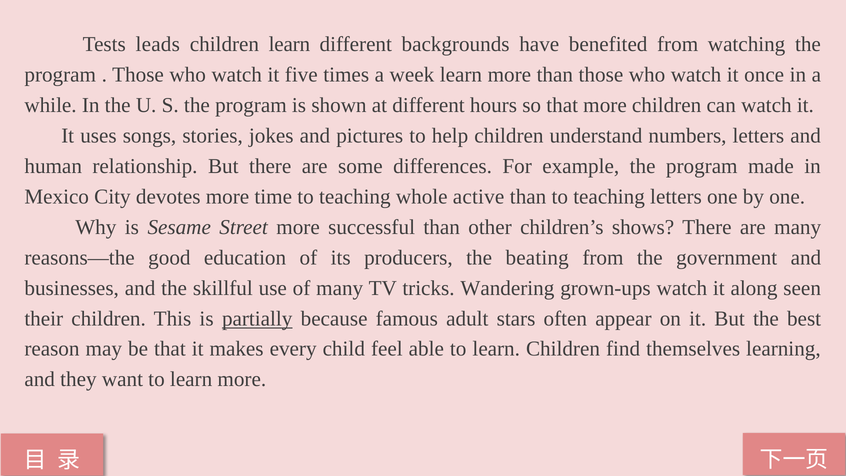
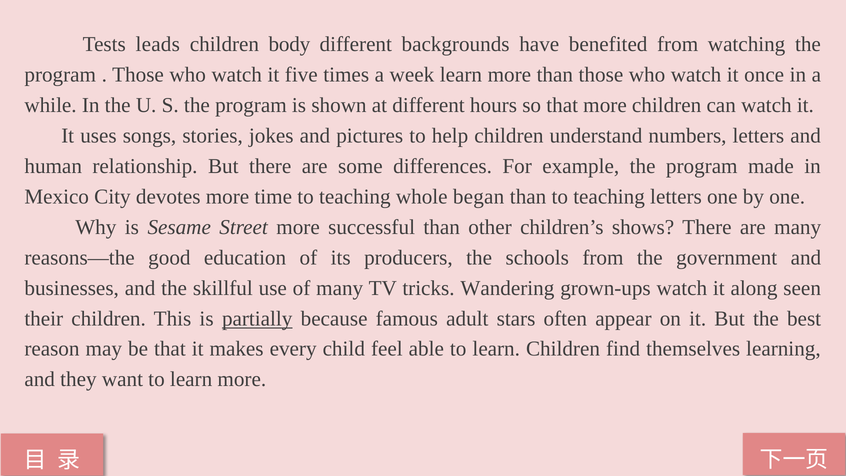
children learn: learn -> body
active: active -> began
beating: beating -> schools
